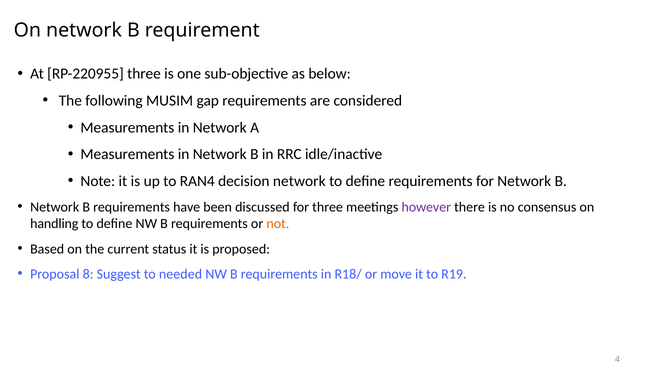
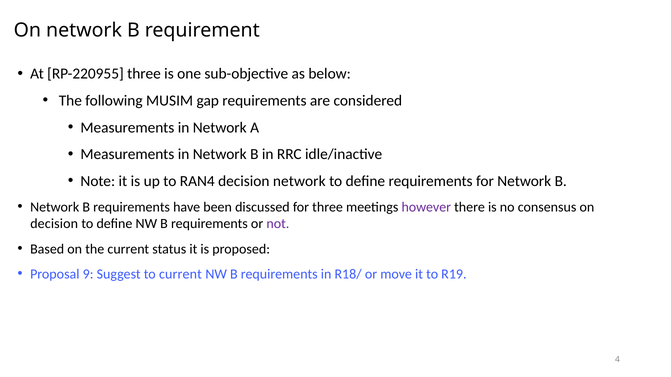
handling at (54, 224): handling -> decision
not colour: orange -> purple
8: 8 -> 9
to needed: needed -> current
